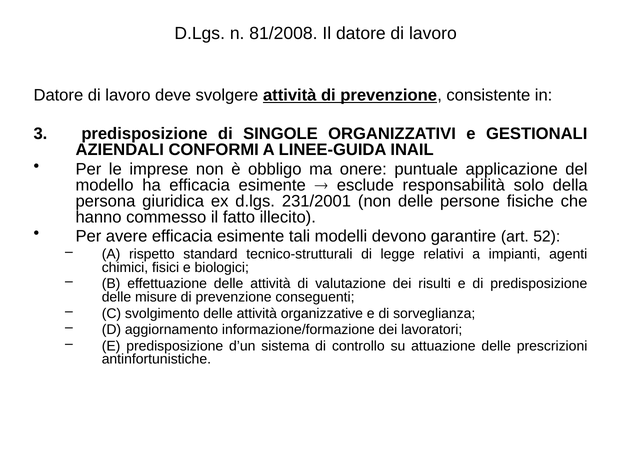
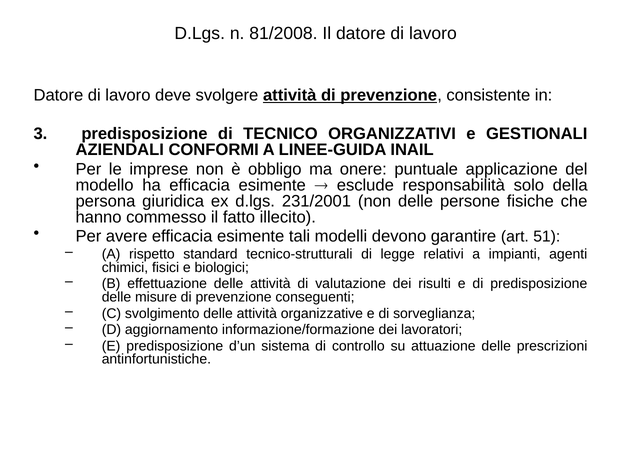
SINGOLE: SINGOLE -> TECNICO
52: 52 -> 51
